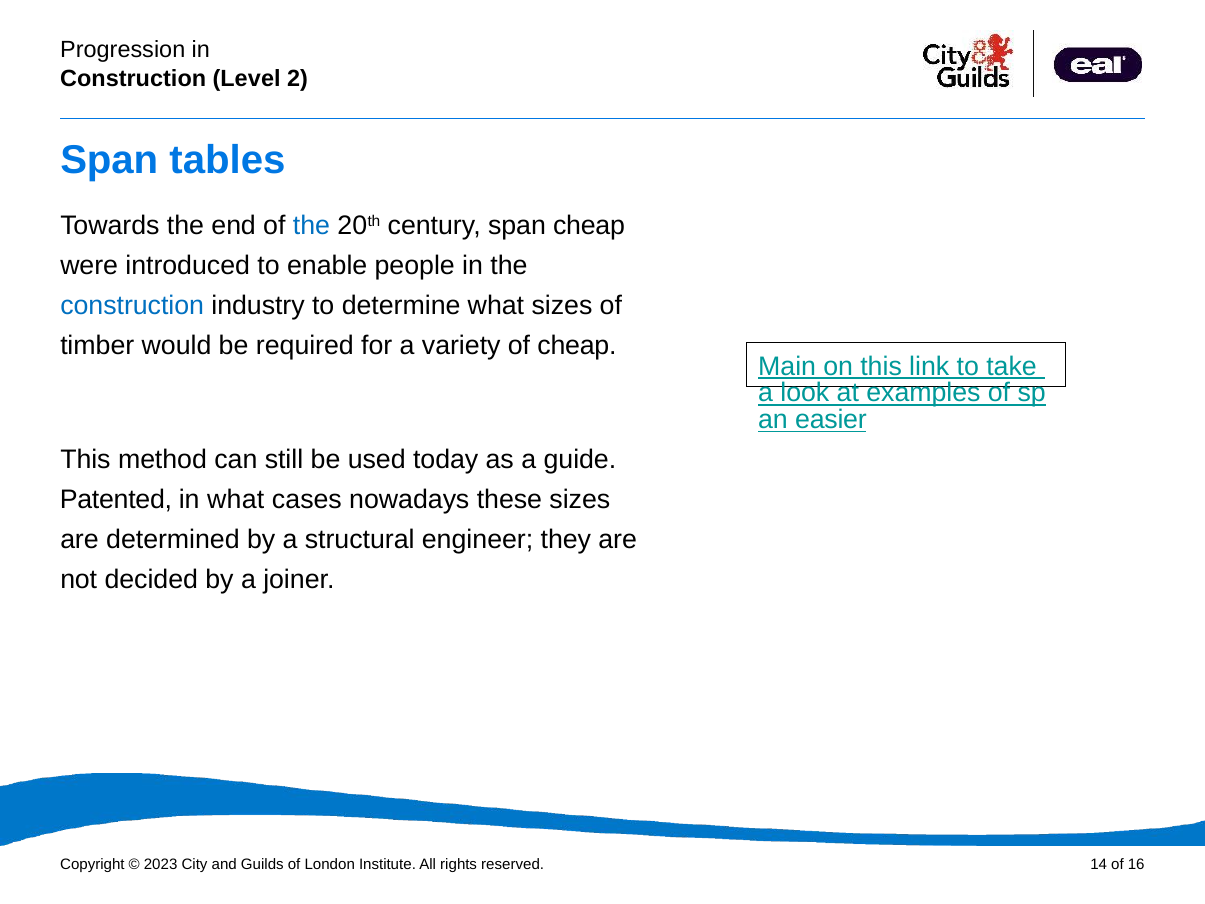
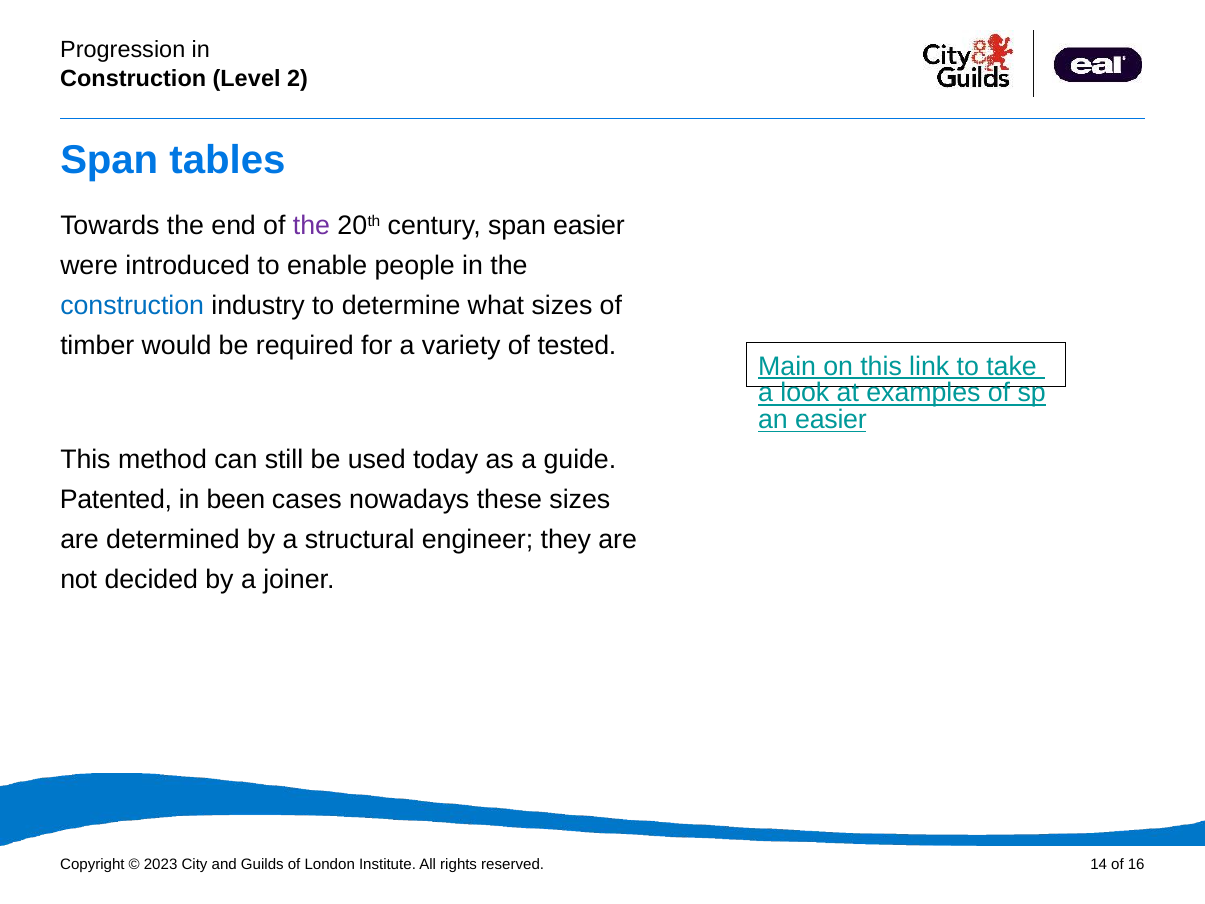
the at (311, 225) colour: blue -> purple
span cheap: cheap -> easier
of cheap: cheap -> tested
in what: what -> been
